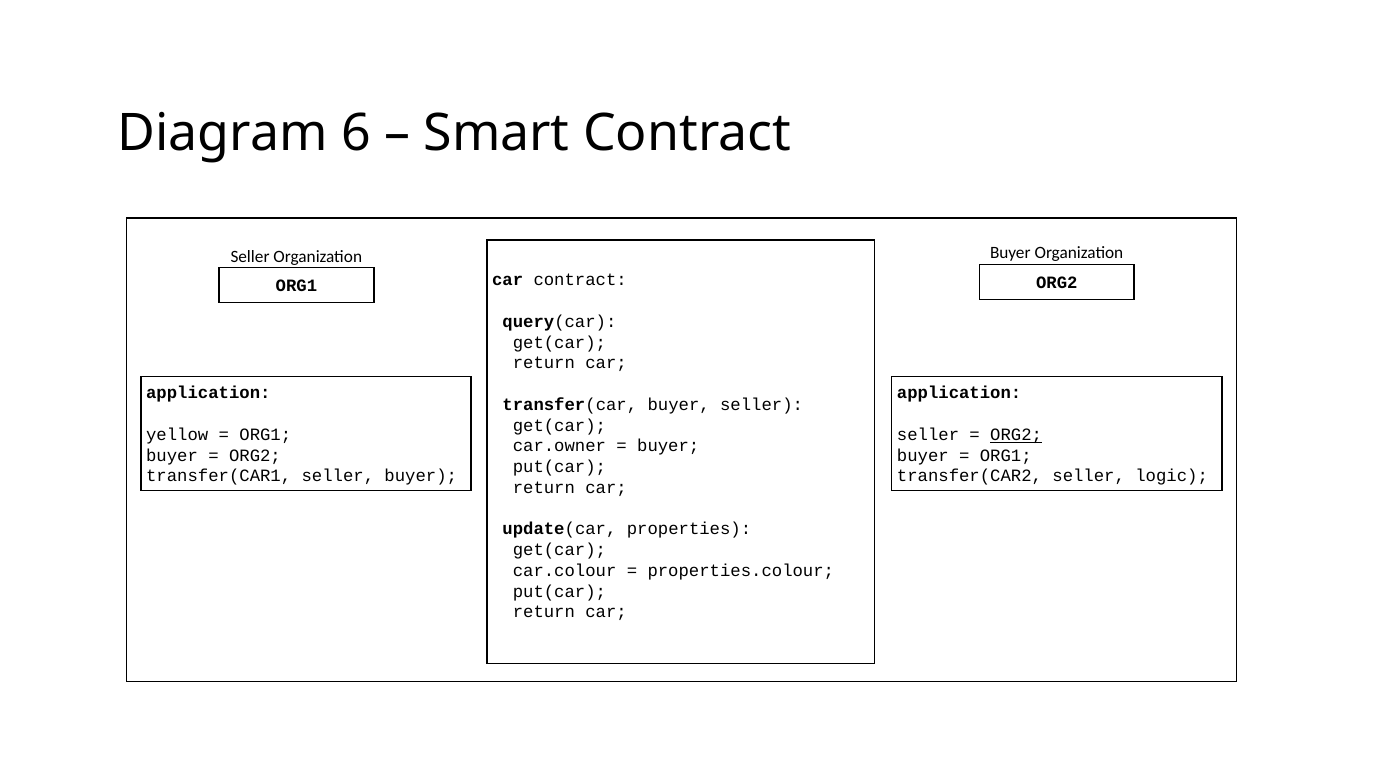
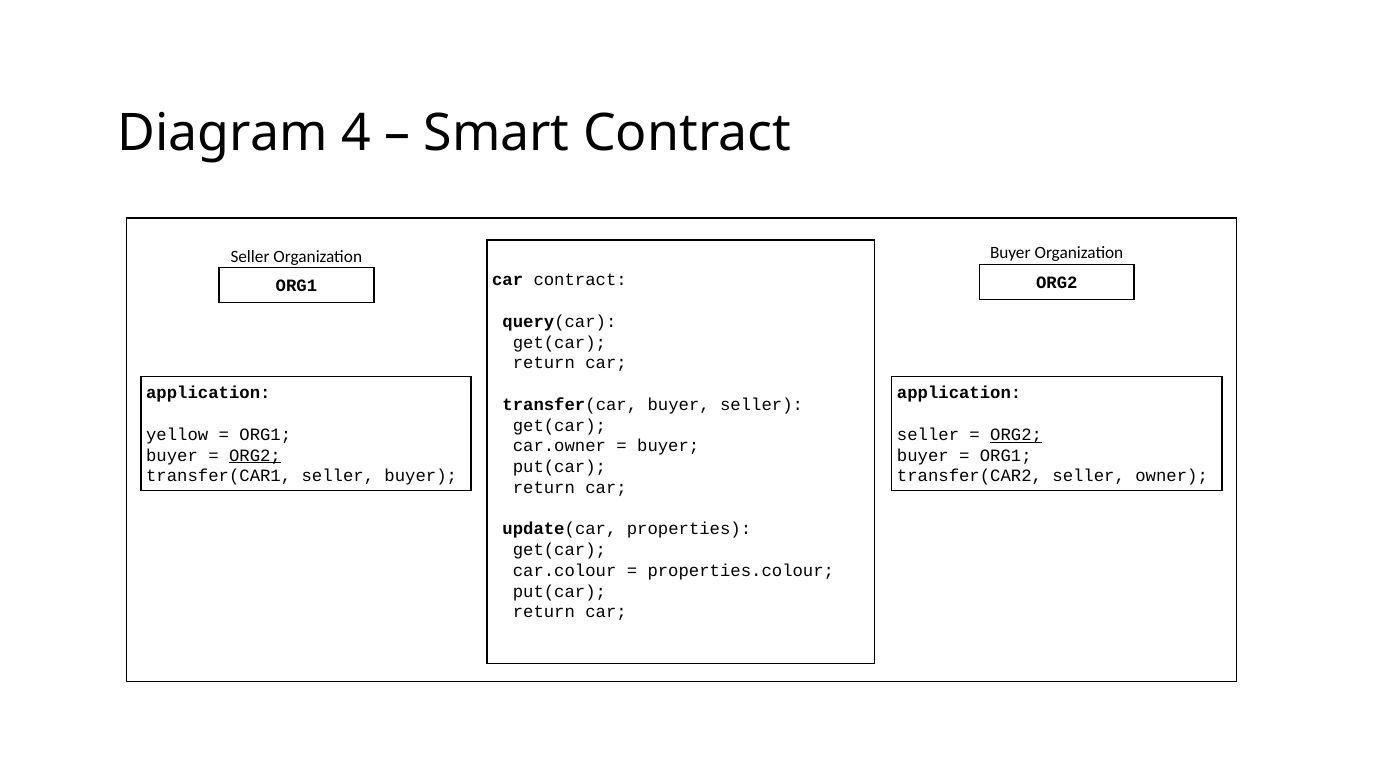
6: 6 -> 4
ORG2 at (255, 455) underline: none -> present
logic: logic -> owner
